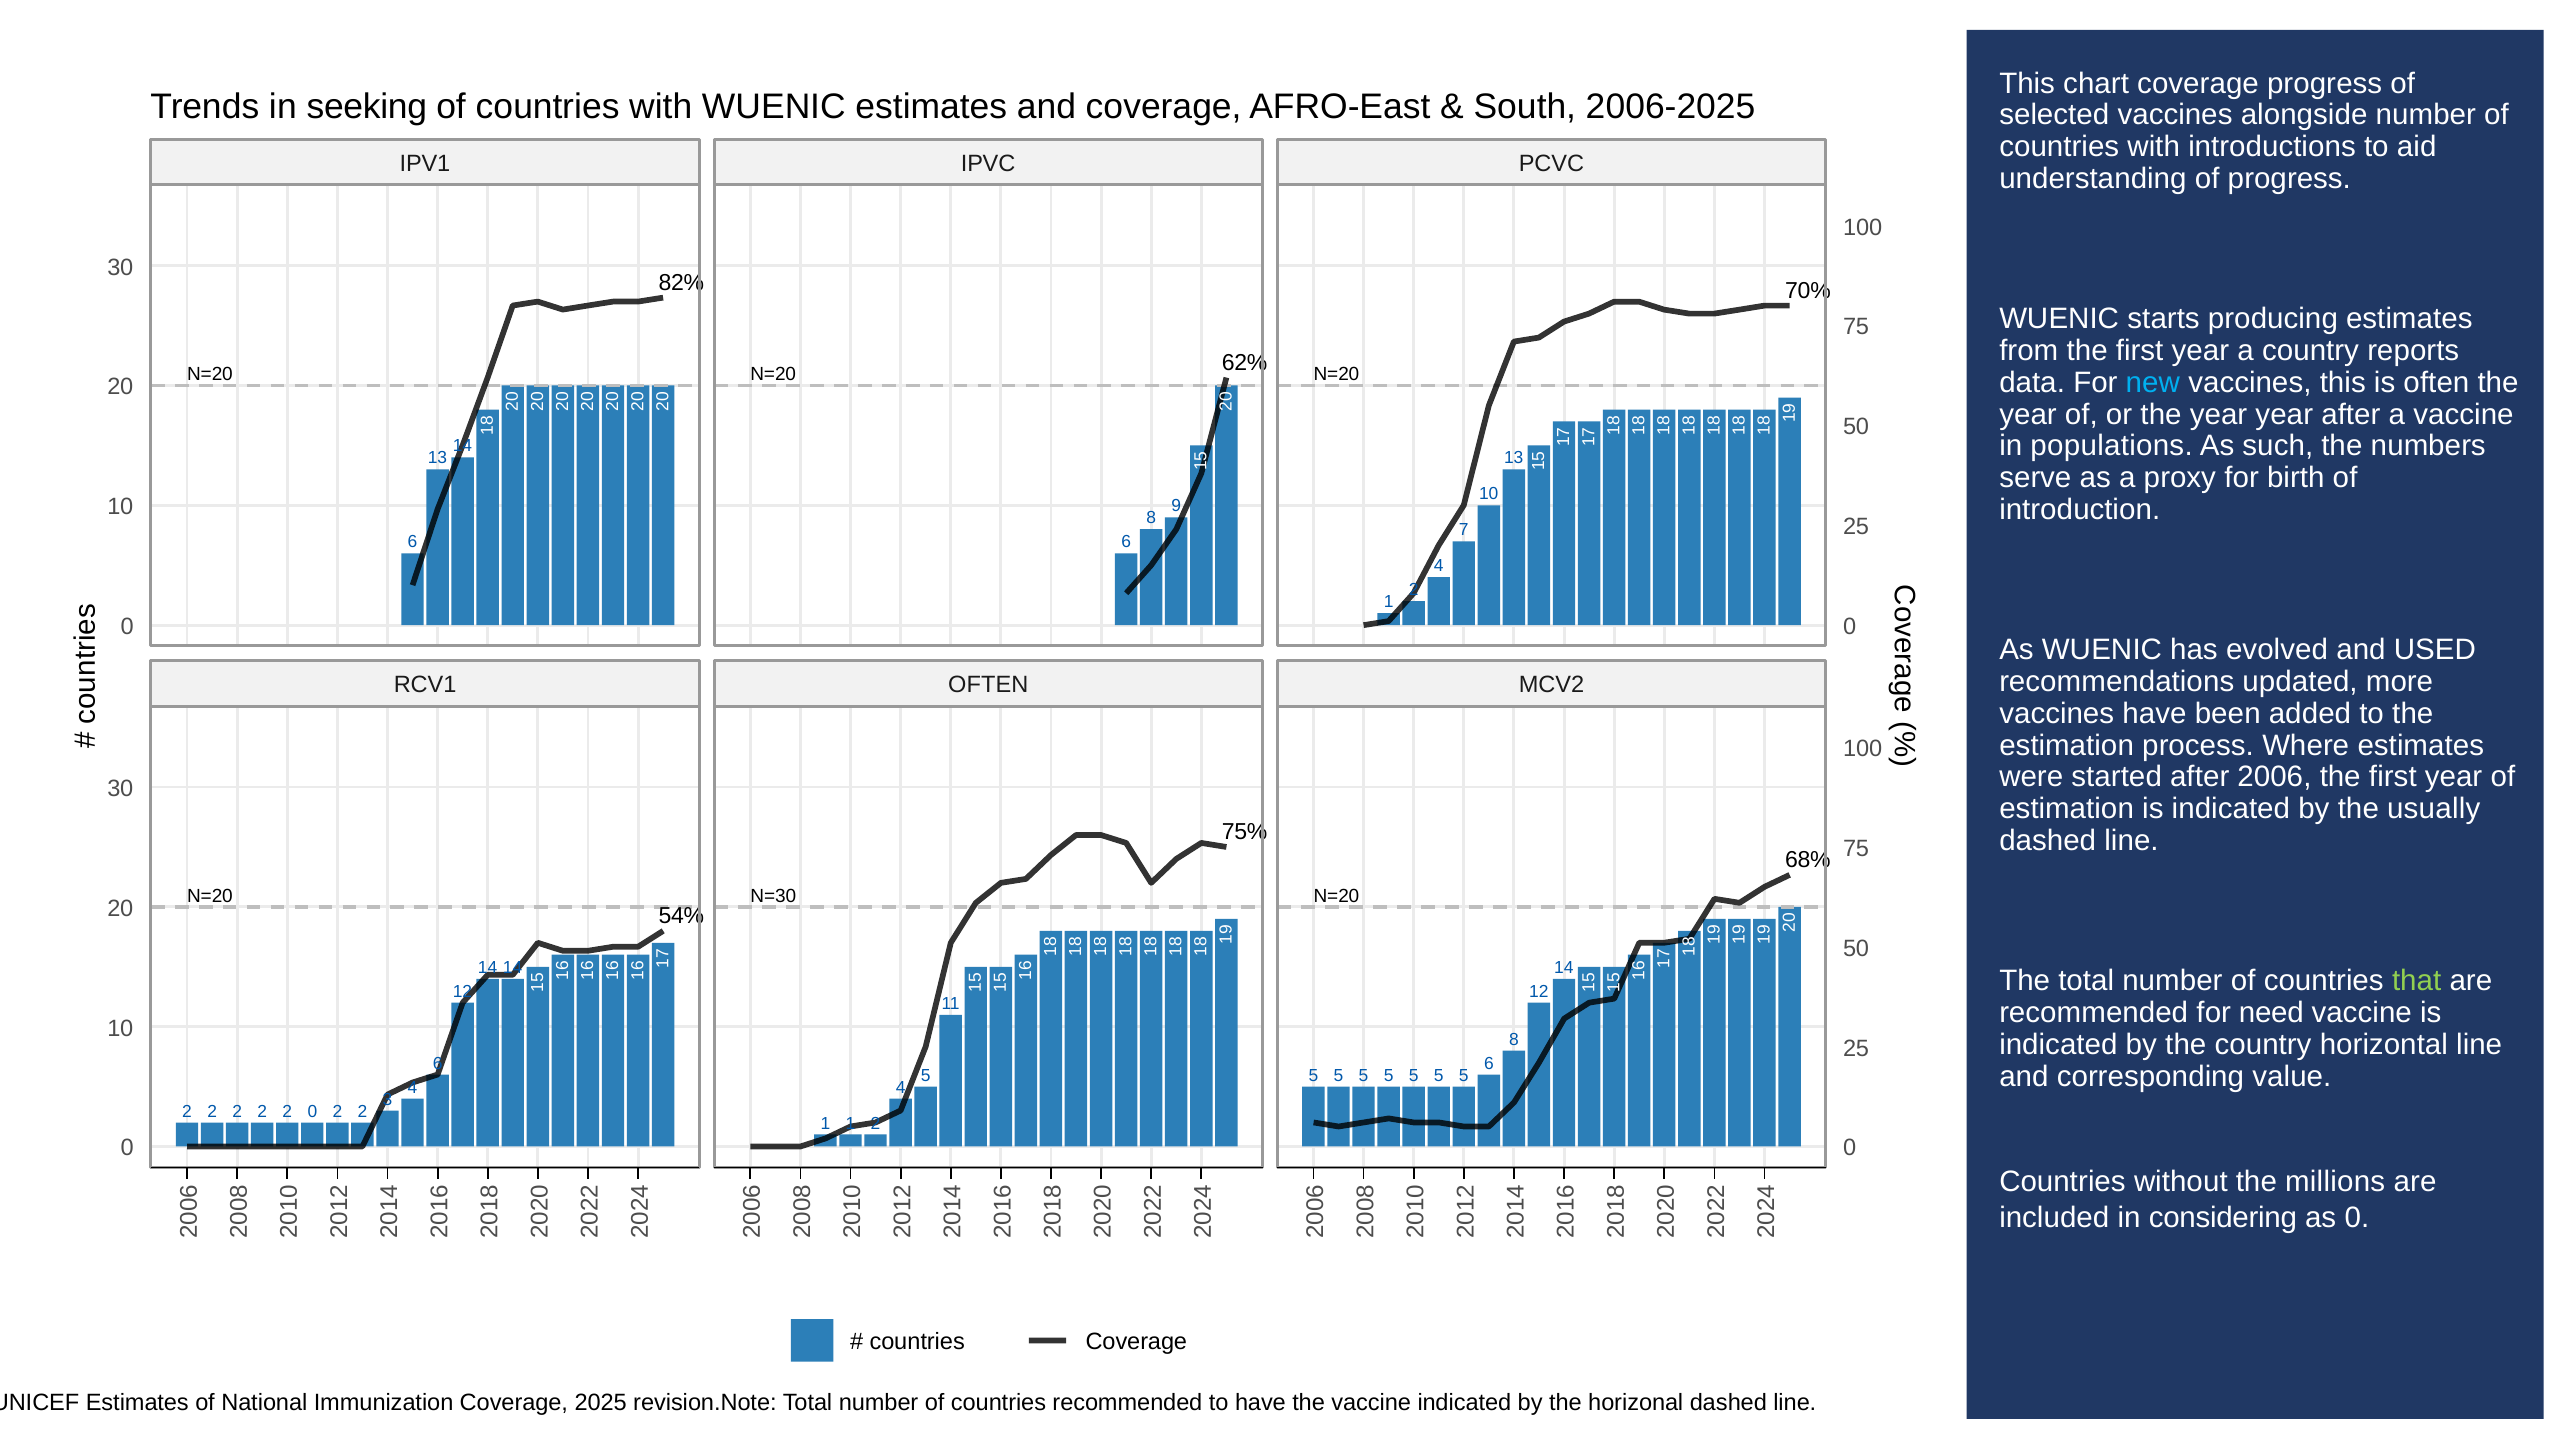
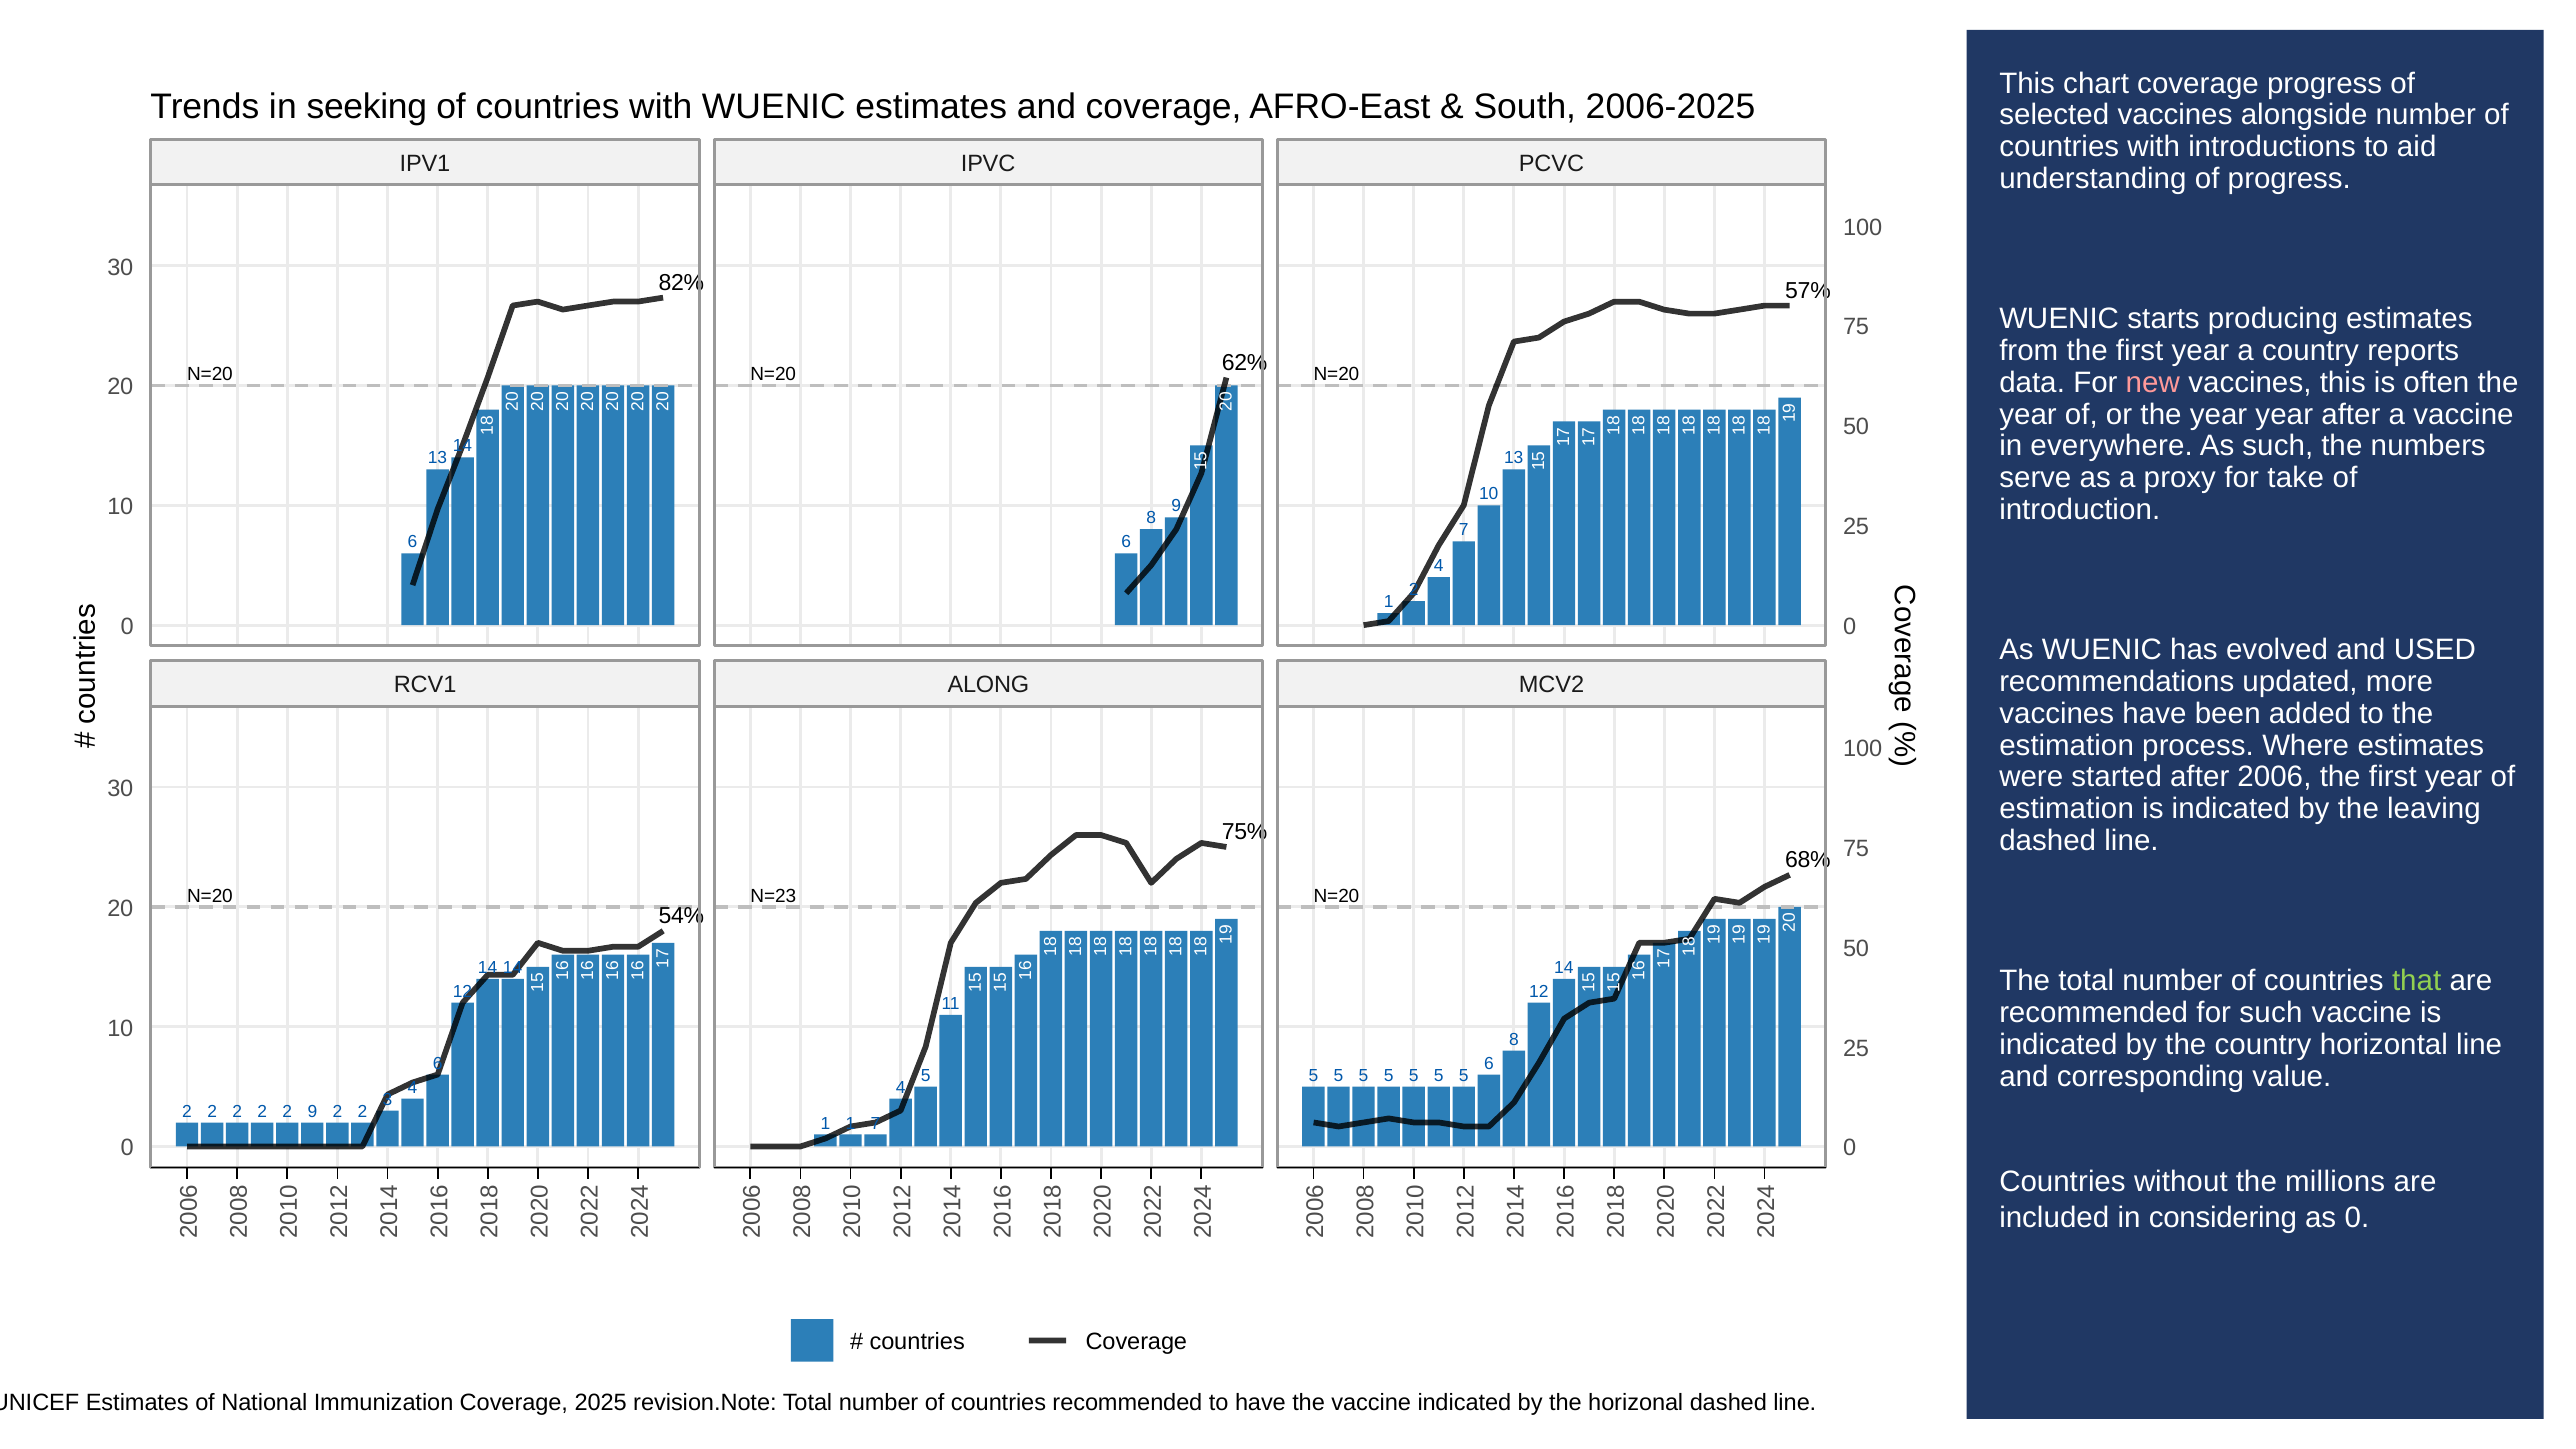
70%: 70% -> 57%
new colour: light blue -> pink
populations: populations -> everywhere
birth: birth -> take
RCV1 OFTEN: OFTEN -> ALONG
usually: usually -> leaving
N=30: N=30 -> N=23
for need: need -> such
0 at (312, 1111): 0 -> 9
1 1 2: 2 -> 7
